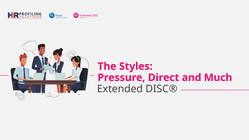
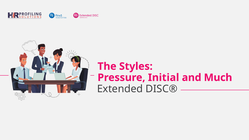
Direct: Direct -> Initial
